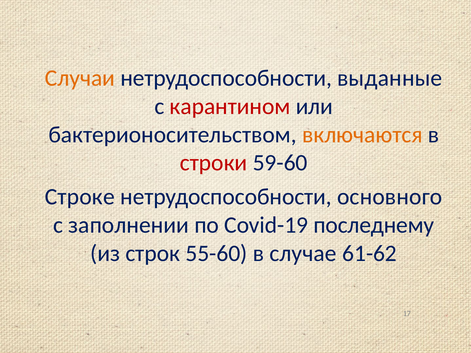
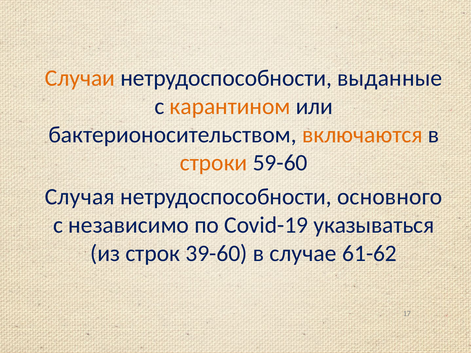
карантином colour: red -> orange
строки colour: red -> orange
Строке: Строке -> Случая
заполнении: заполнении -> независимо
последнему: последнему -> указываться
55-60: 55-60 -> 39-60
